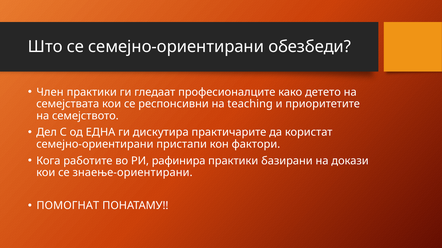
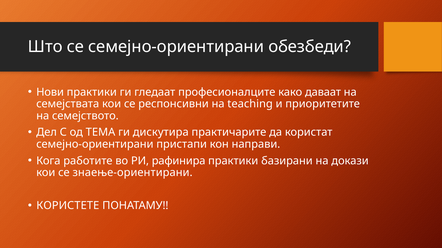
Член: Член -> Нови
детето: детето -> даваат
ЕДНА: ЕДНА -> ТЕМА
фактори: фактори -> направи
ПОМОГНАТ: ПОМОГНАТ -> КОРИСТЕТЕ
